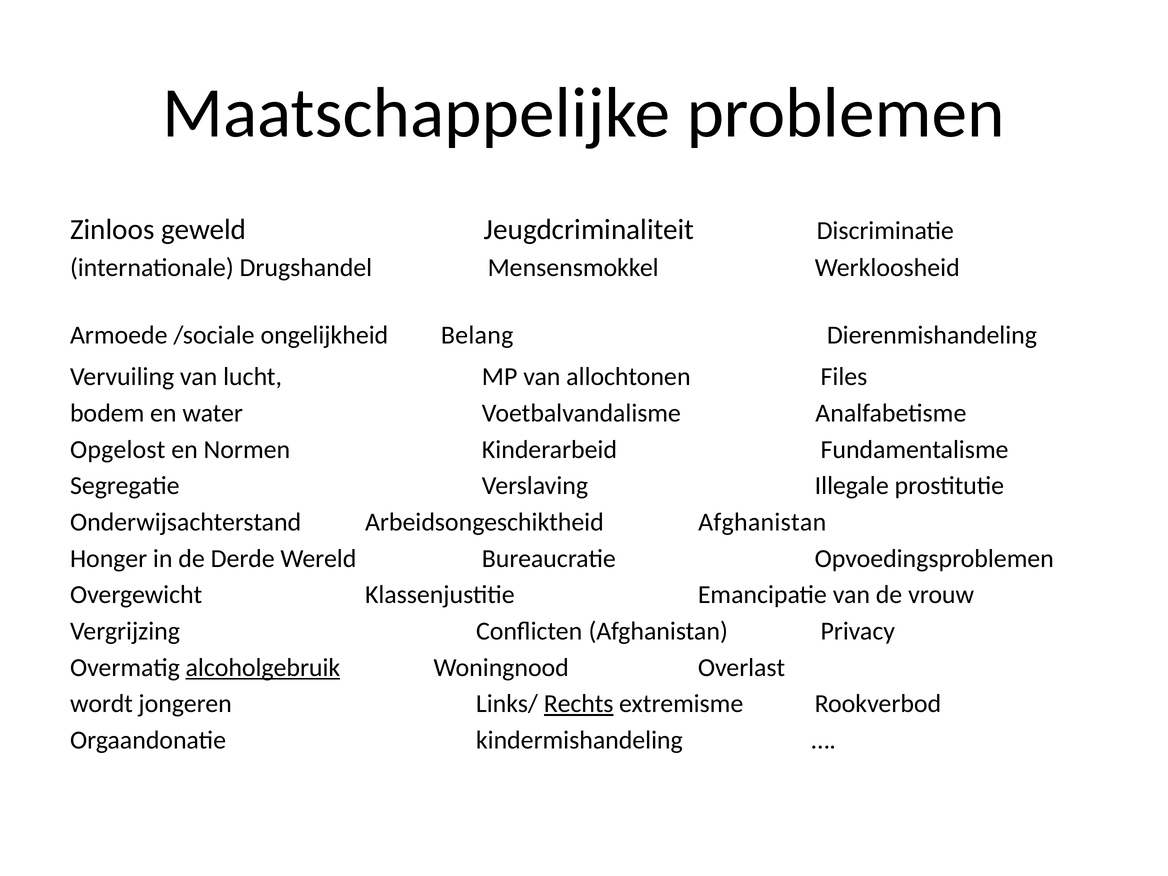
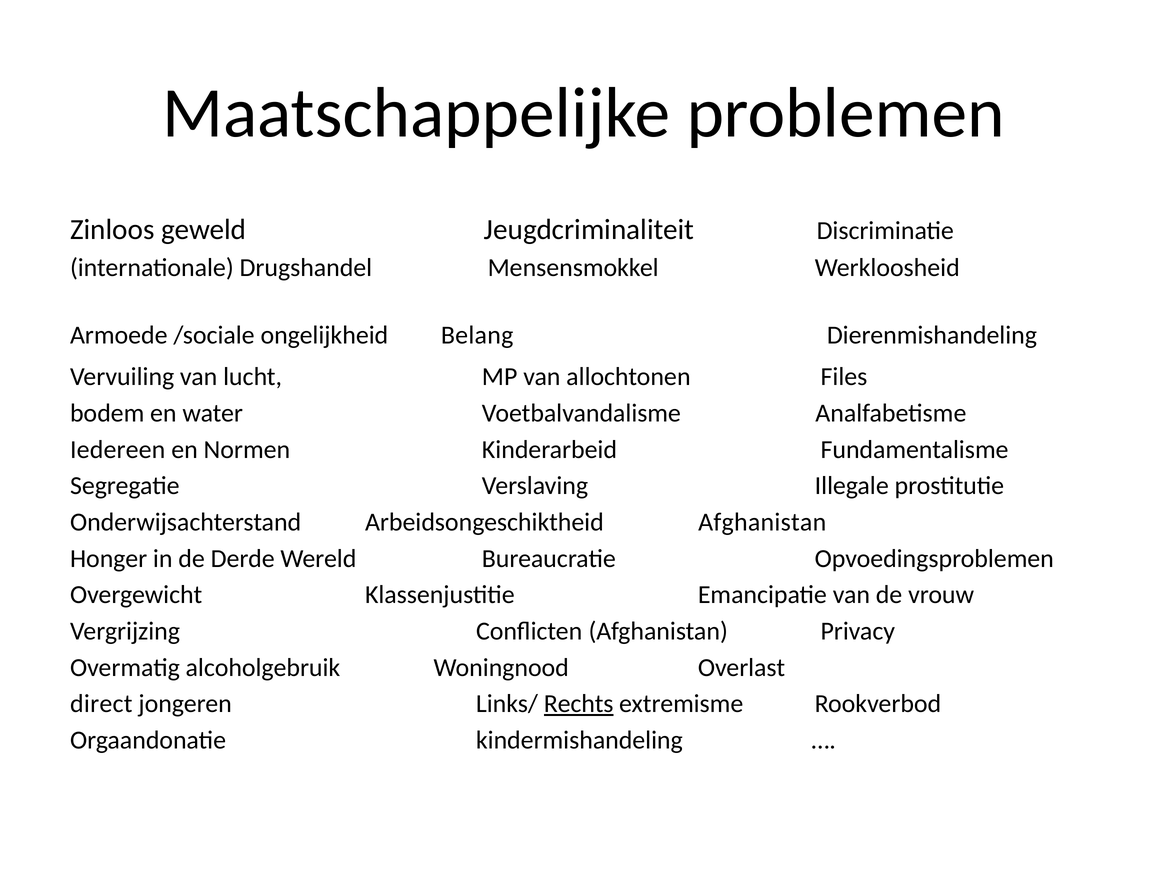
Opgelost: Opgelost -> Iedereen
alcoholgebruik underline: present -> none
wordt: wordt -> direct
